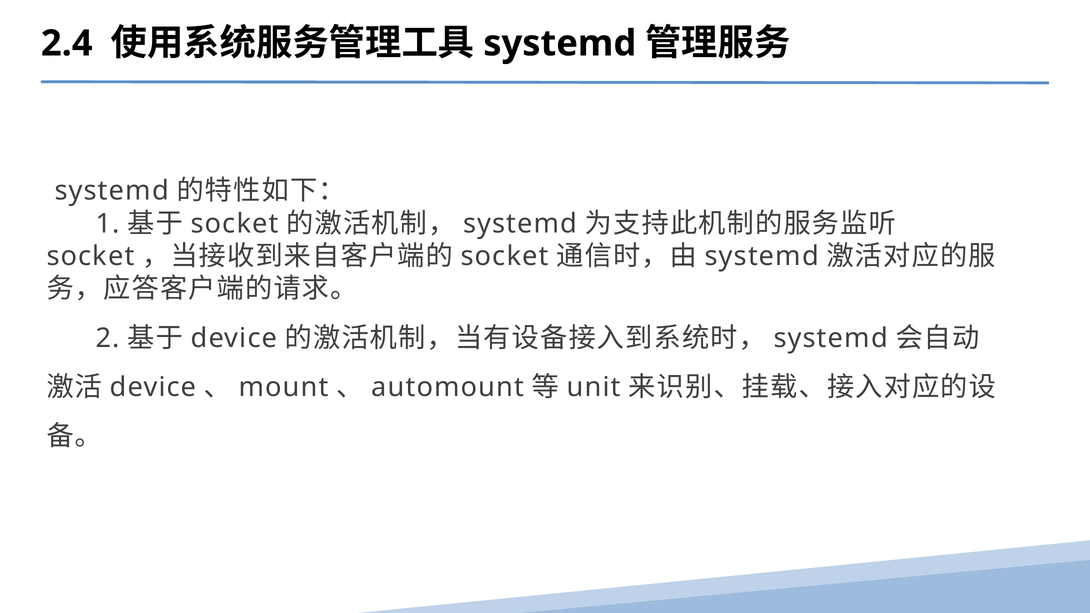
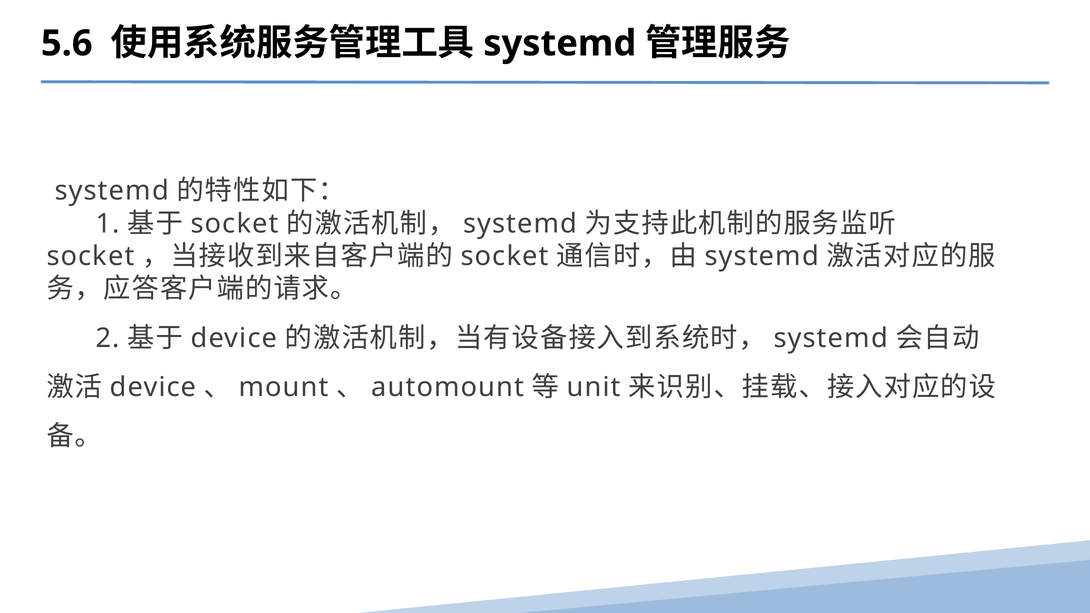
2.4: 2.4 -> 5.6
